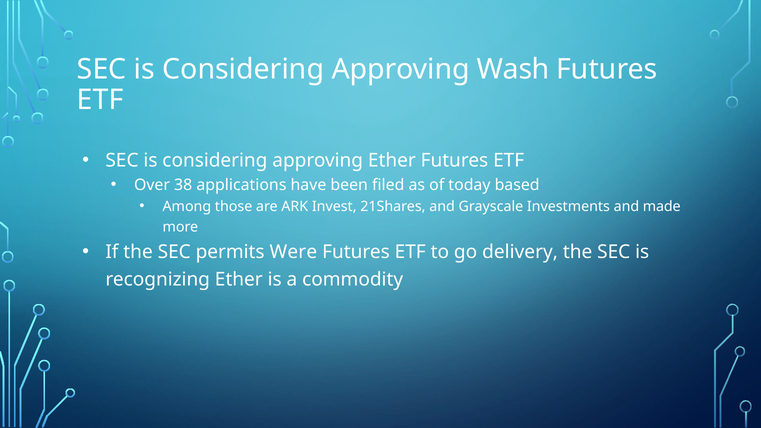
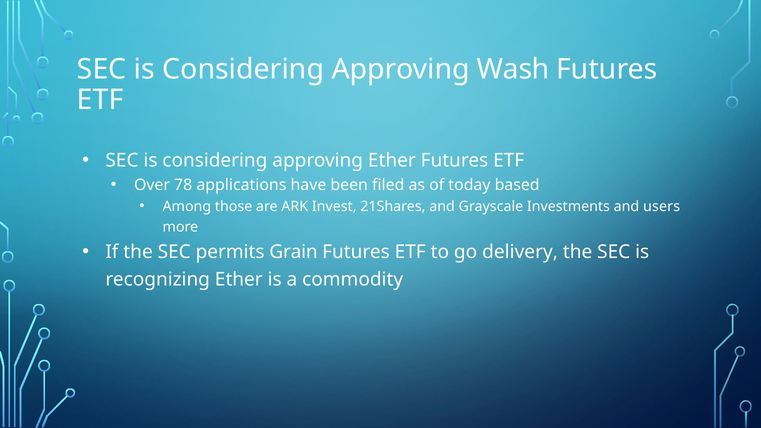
38: 38 -> 78
made: made -> users
Were: Were -> Grain
